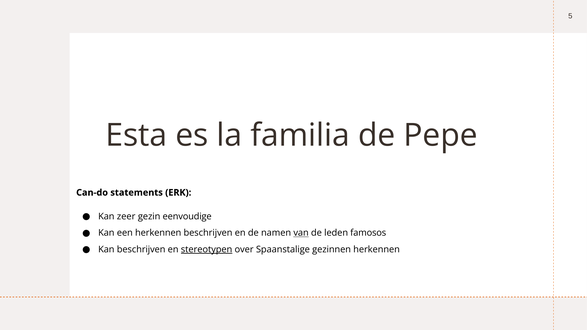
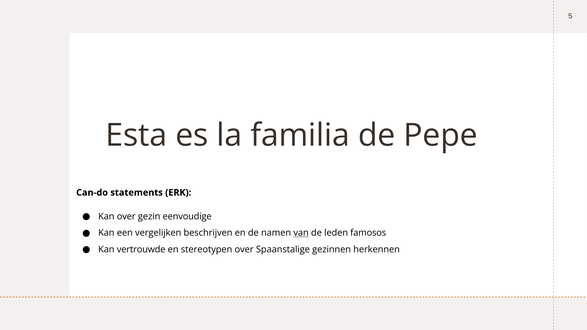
Kan zeer: zeer -> over
een herkennen: herkennen -> vergelijken
Kan beschrijven: beschrijven -> vertrouwde
stereotypen underline: present -> none
